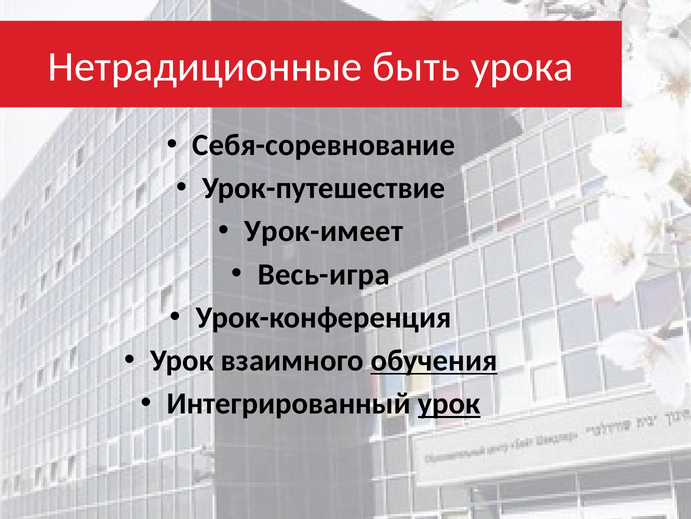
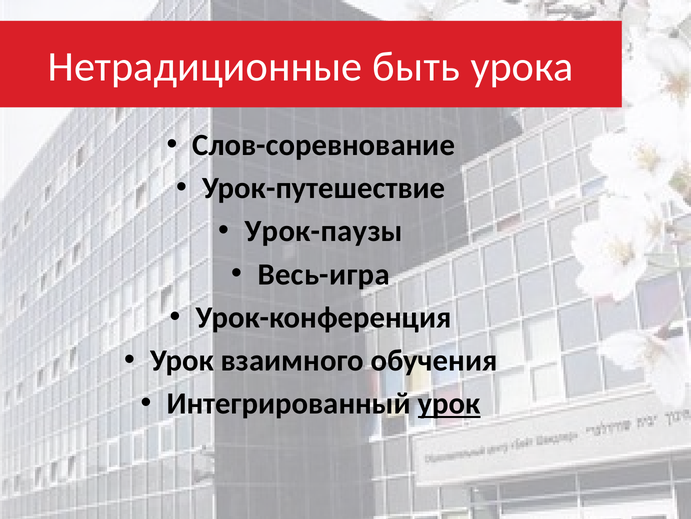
Себя-соревнование: Себя-соревнование -> Слов-соревнование
Урок-имеет: Урок-имеет -> Урок-паузы
обучения underline: present -> none
